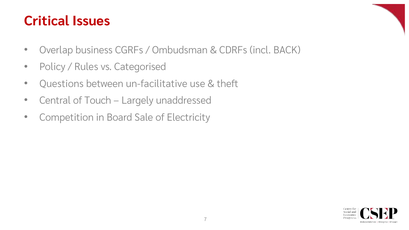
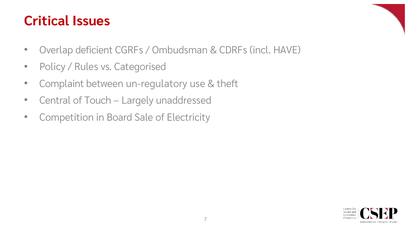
business: business -> deficient
BACK: BACK -> HAVE
Questions: Questions -> Complaint
un-facilitative: un-facilitative -> un-regulatory
